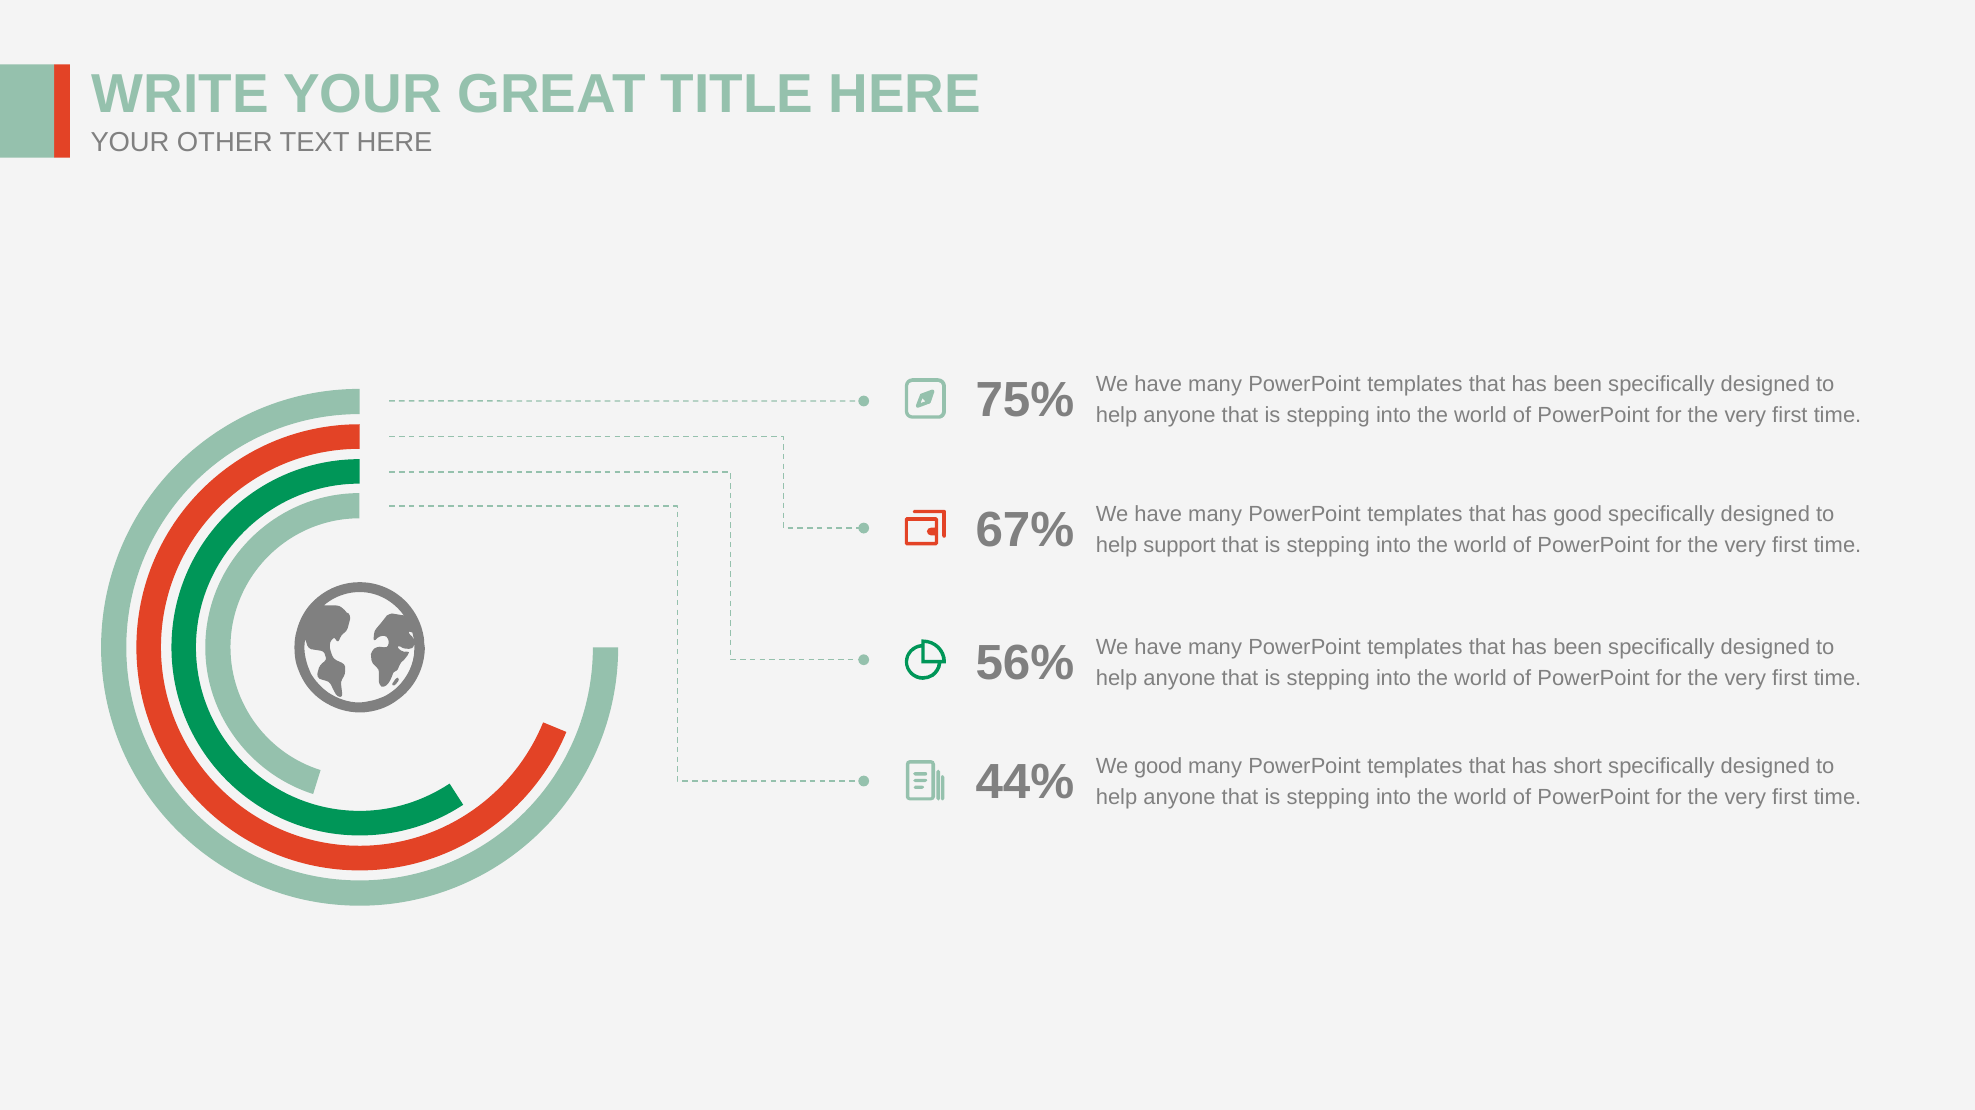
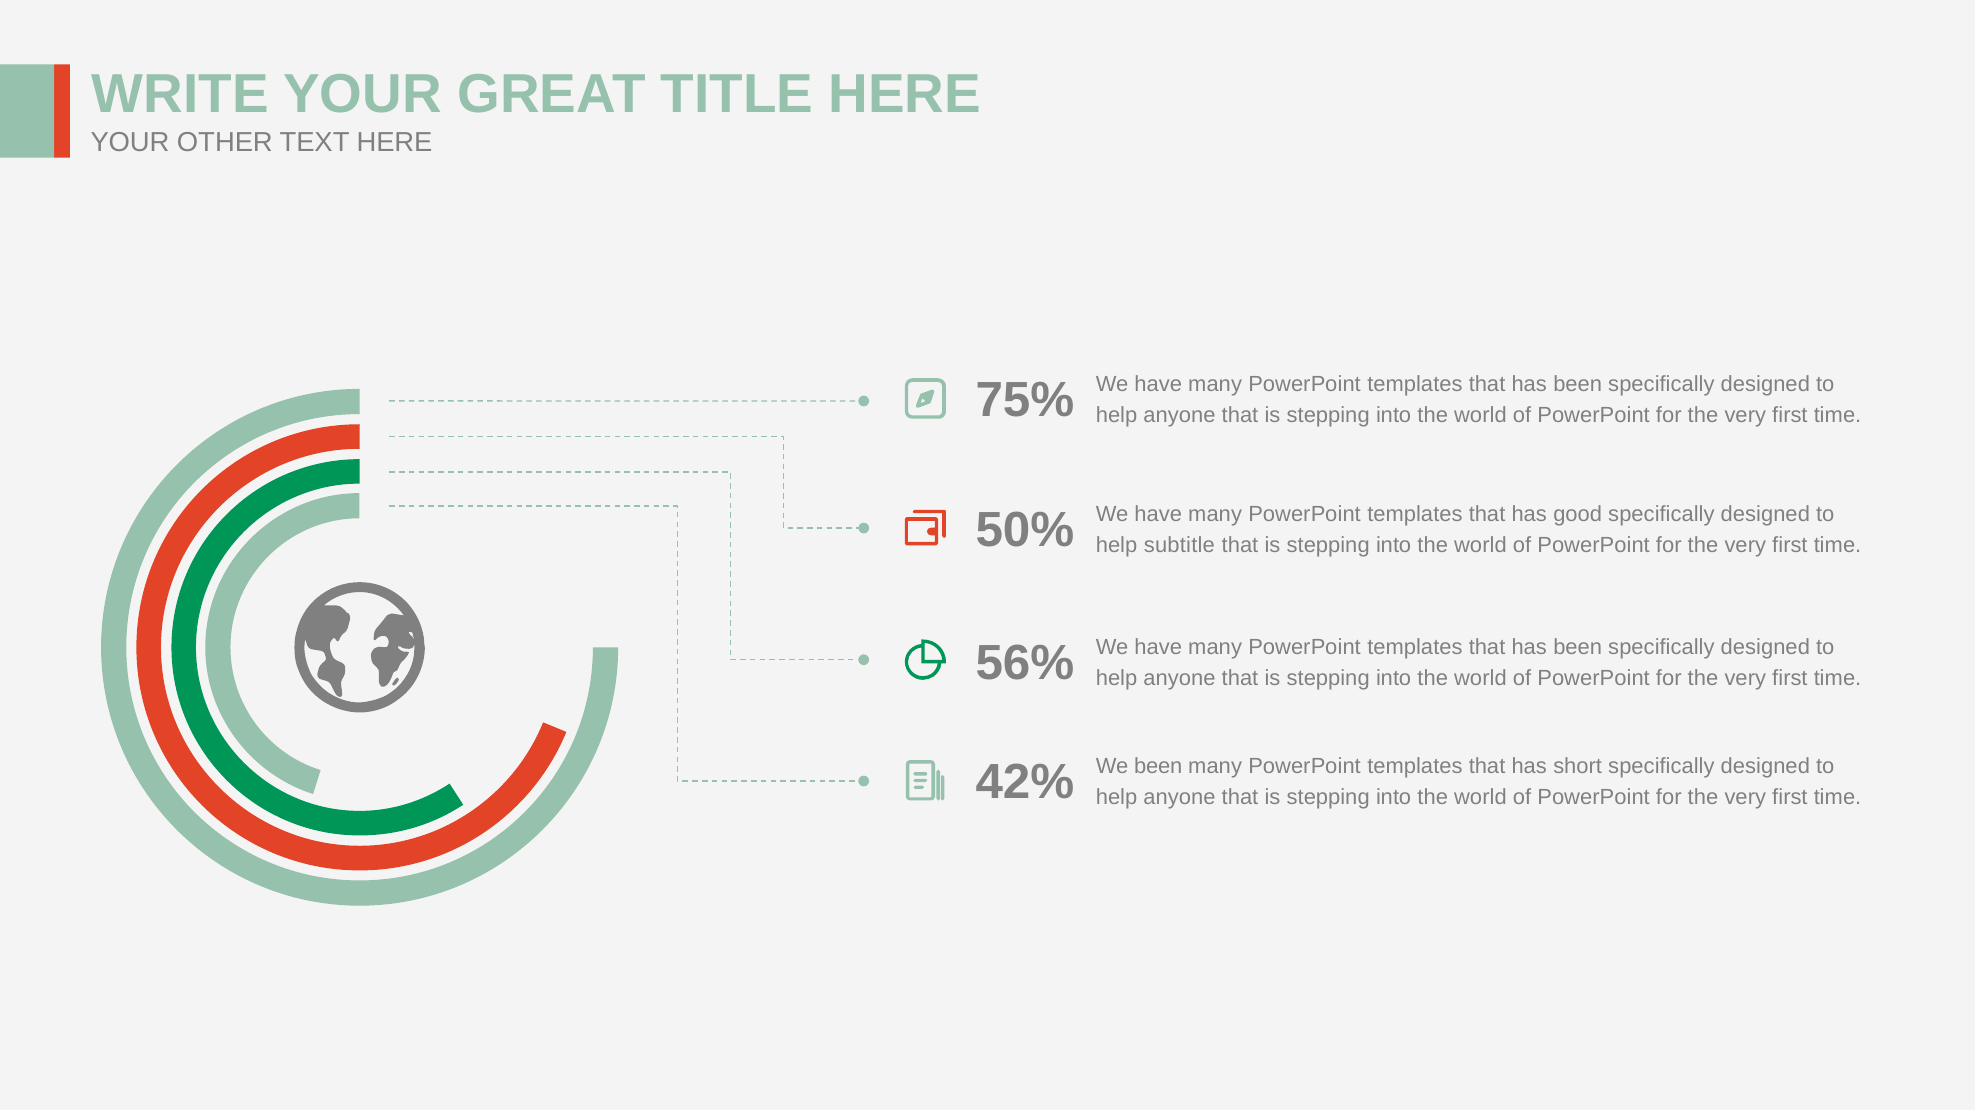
67%: 67% -> 50%
support: support -> subtitle
44%: 44% -> 42%
We good: good -> been
